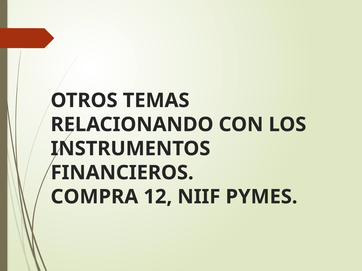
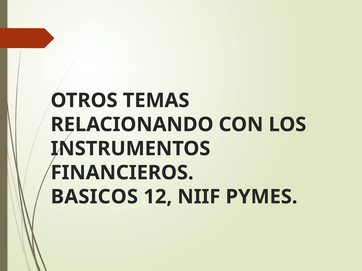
COMPRA: COMPRA -> BASICOS
